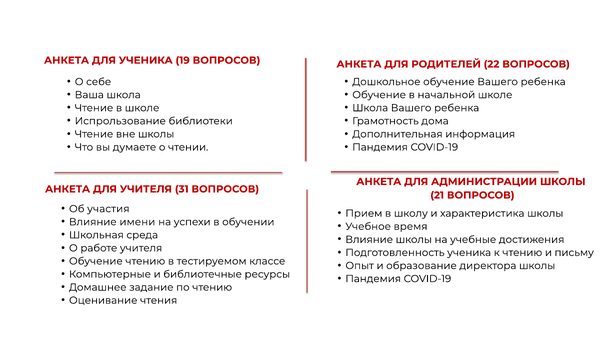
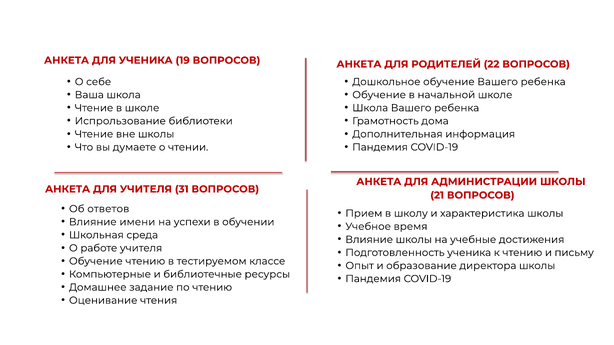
участия: участия -> ответов
